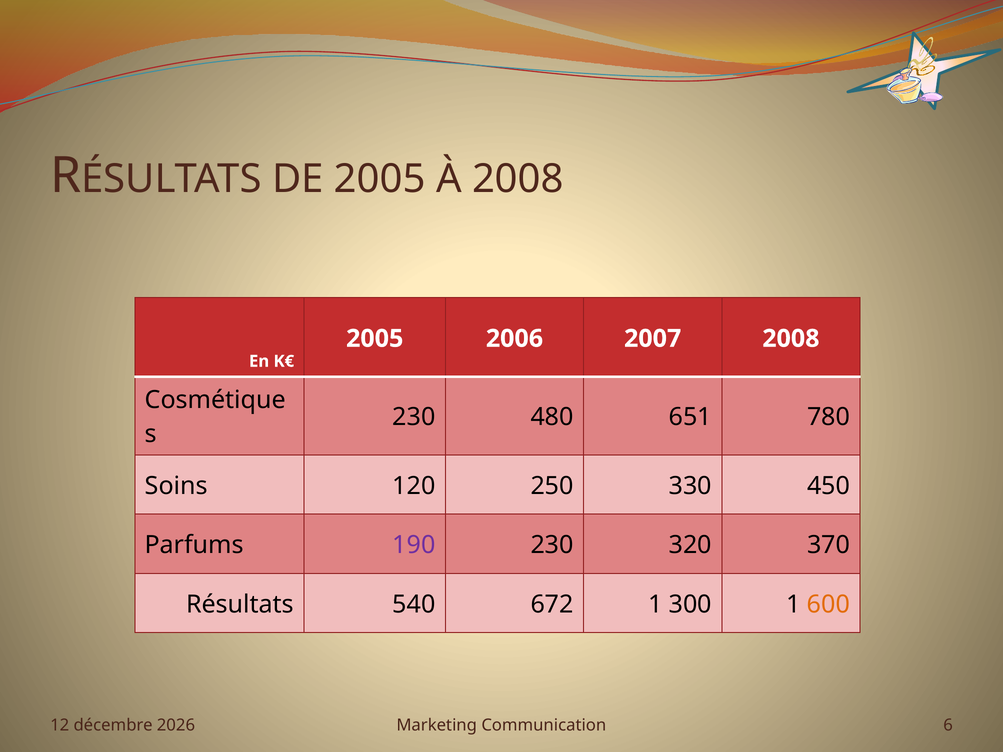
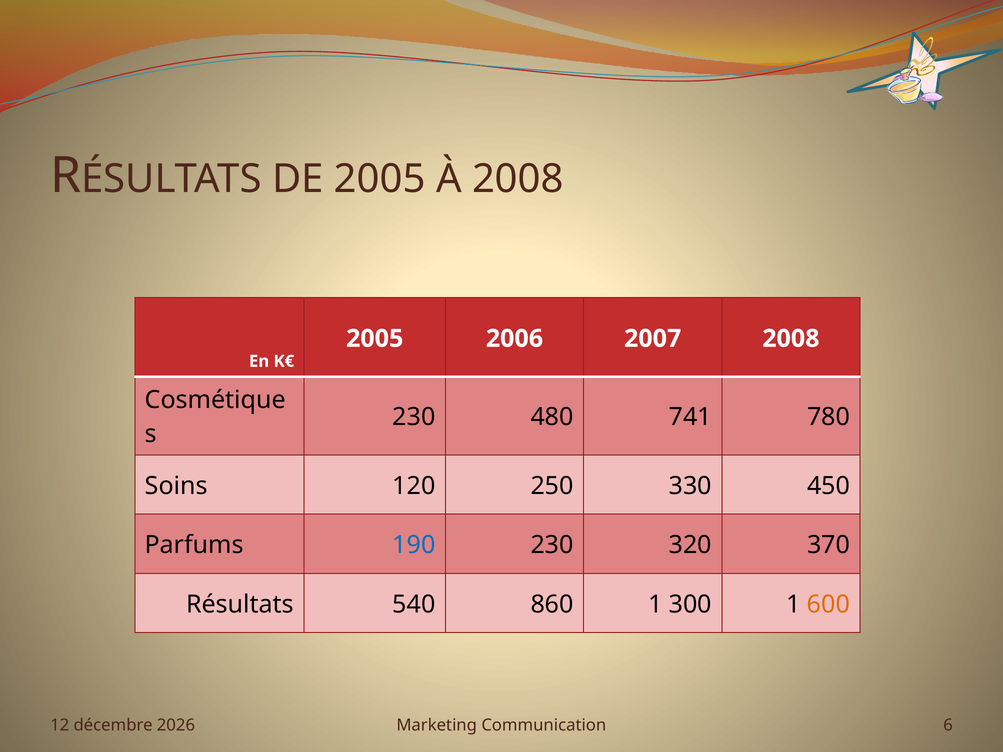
651: 651 -> 741
190 colour: purple -> blue
672: 672 -> 860
